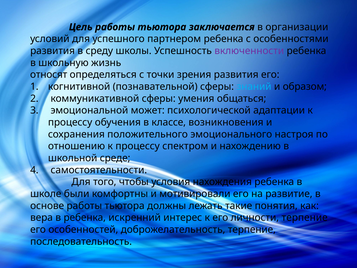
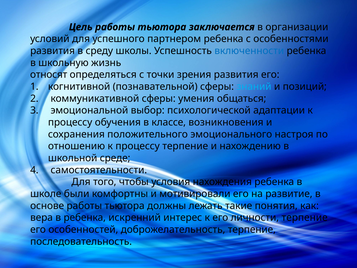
включенности colour: purple -> blue
образом: образом -> позиций
может: может -> выбор
процессу спектром: спектром -> терпение
